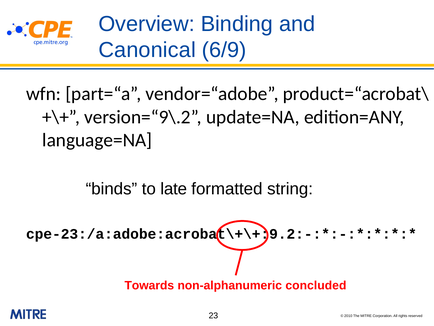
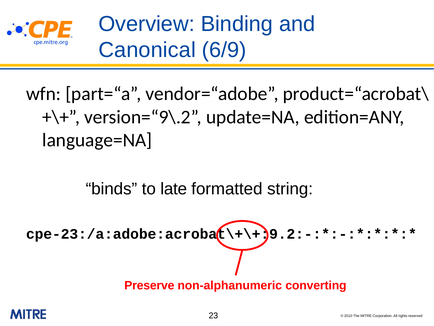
Towards: Towards -> Preserve
concluded: concluded -> converting
